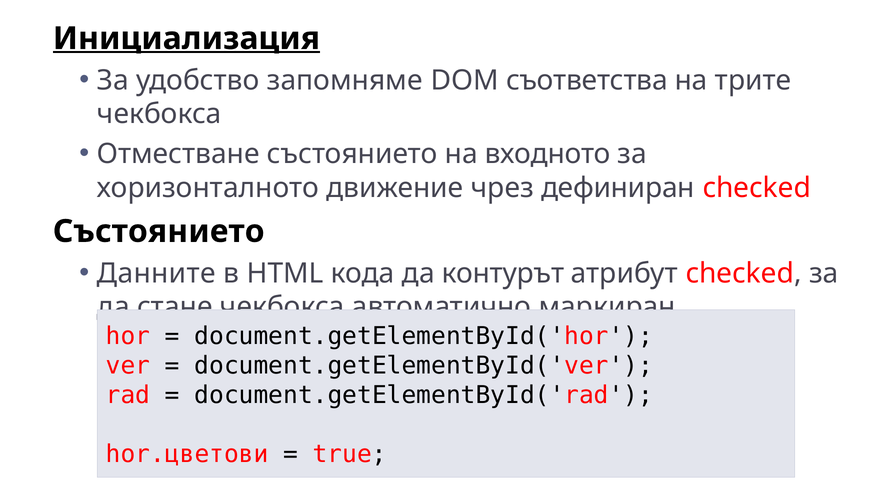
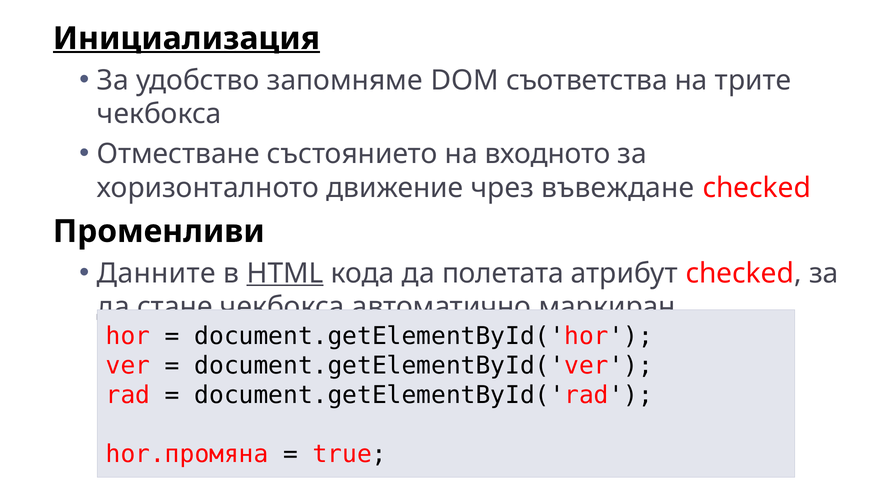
дефиниран: дефиниран -> въвеждане
Състоянието at (159, 232): Състоянието -> Променливи
HTML underline: none -> present
контурът: контурът -> полетата
hor.цветови: hor.цветови -> hor.промяна
